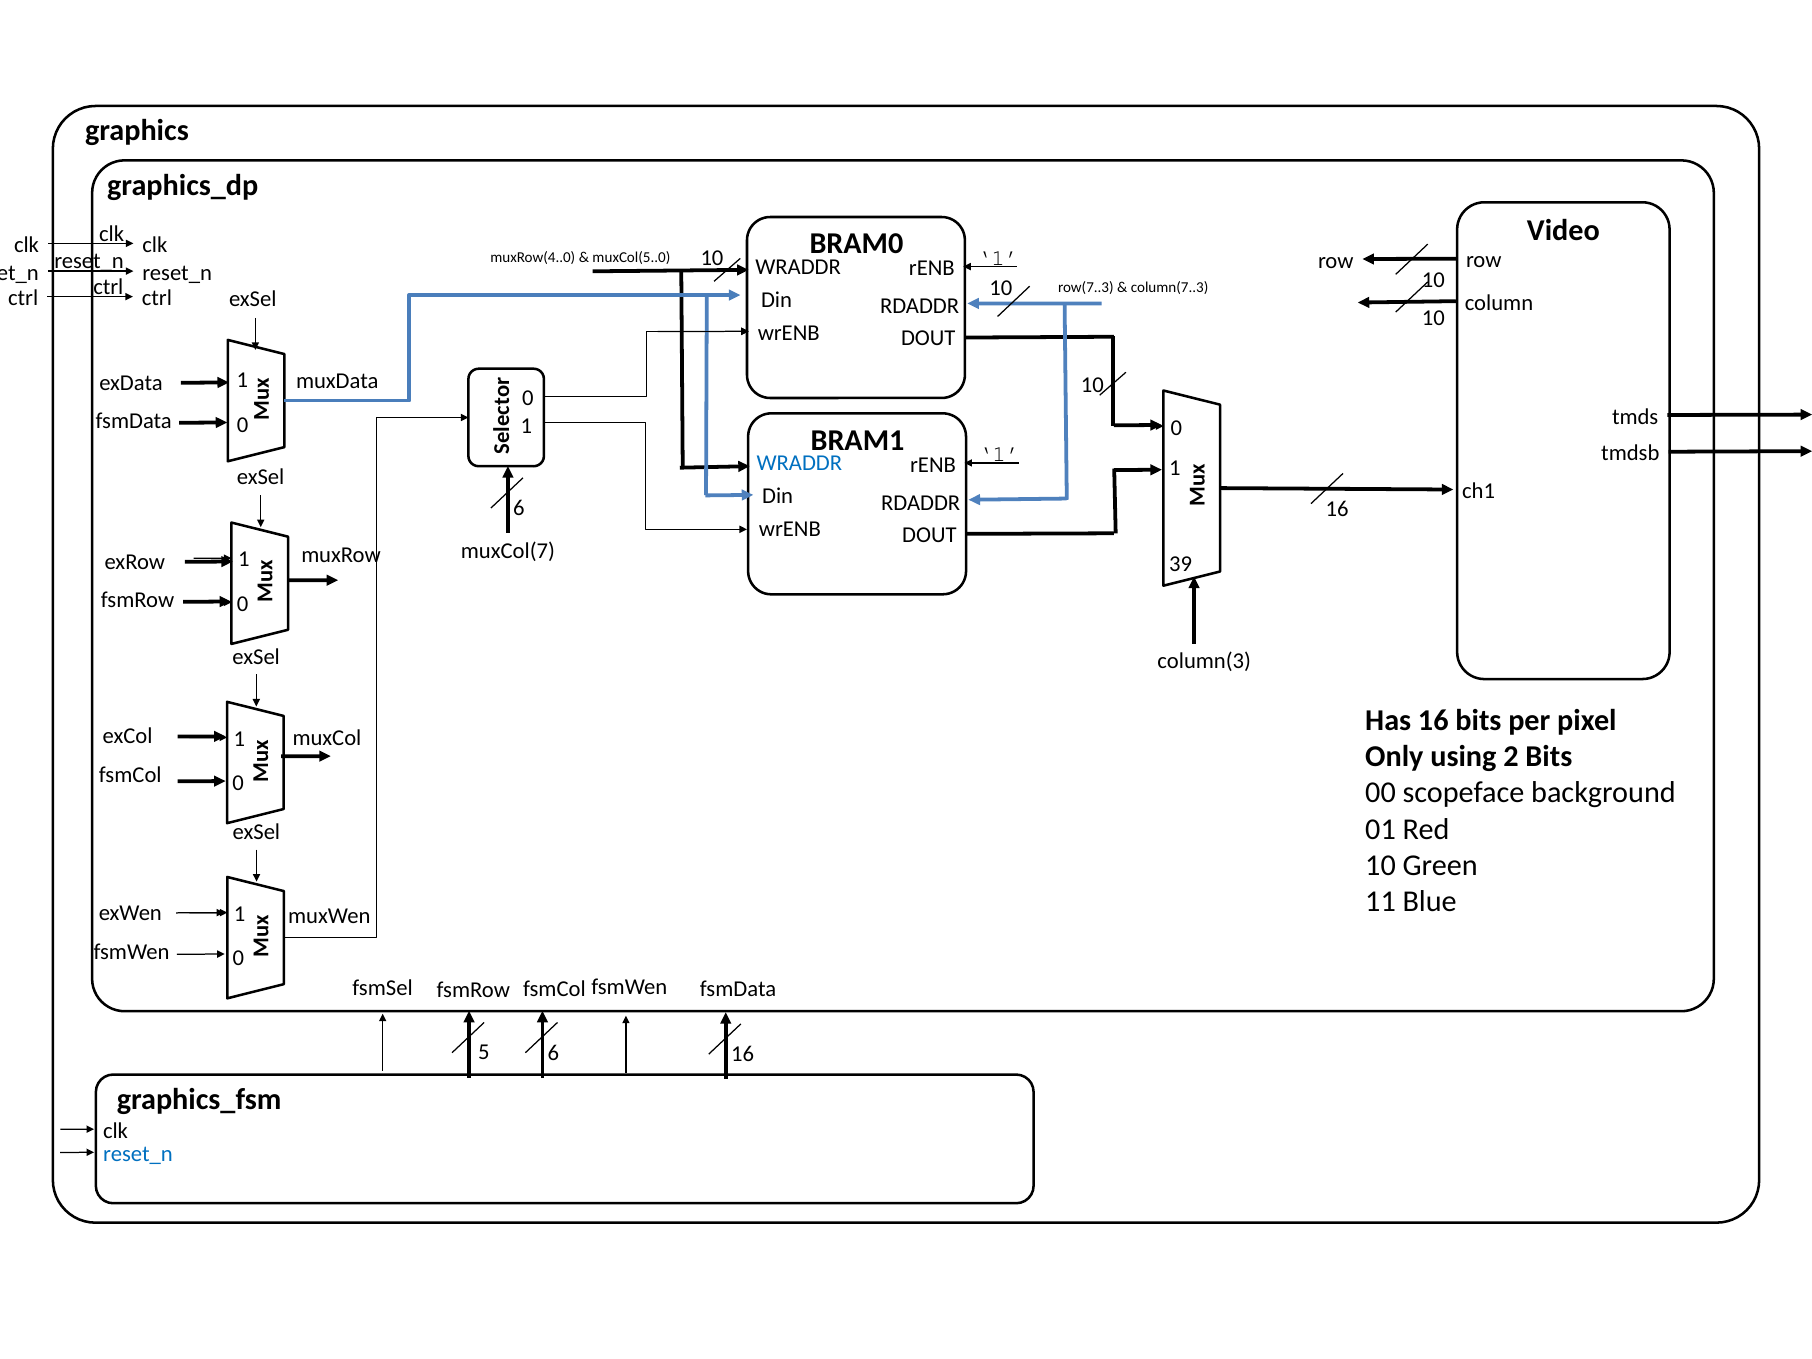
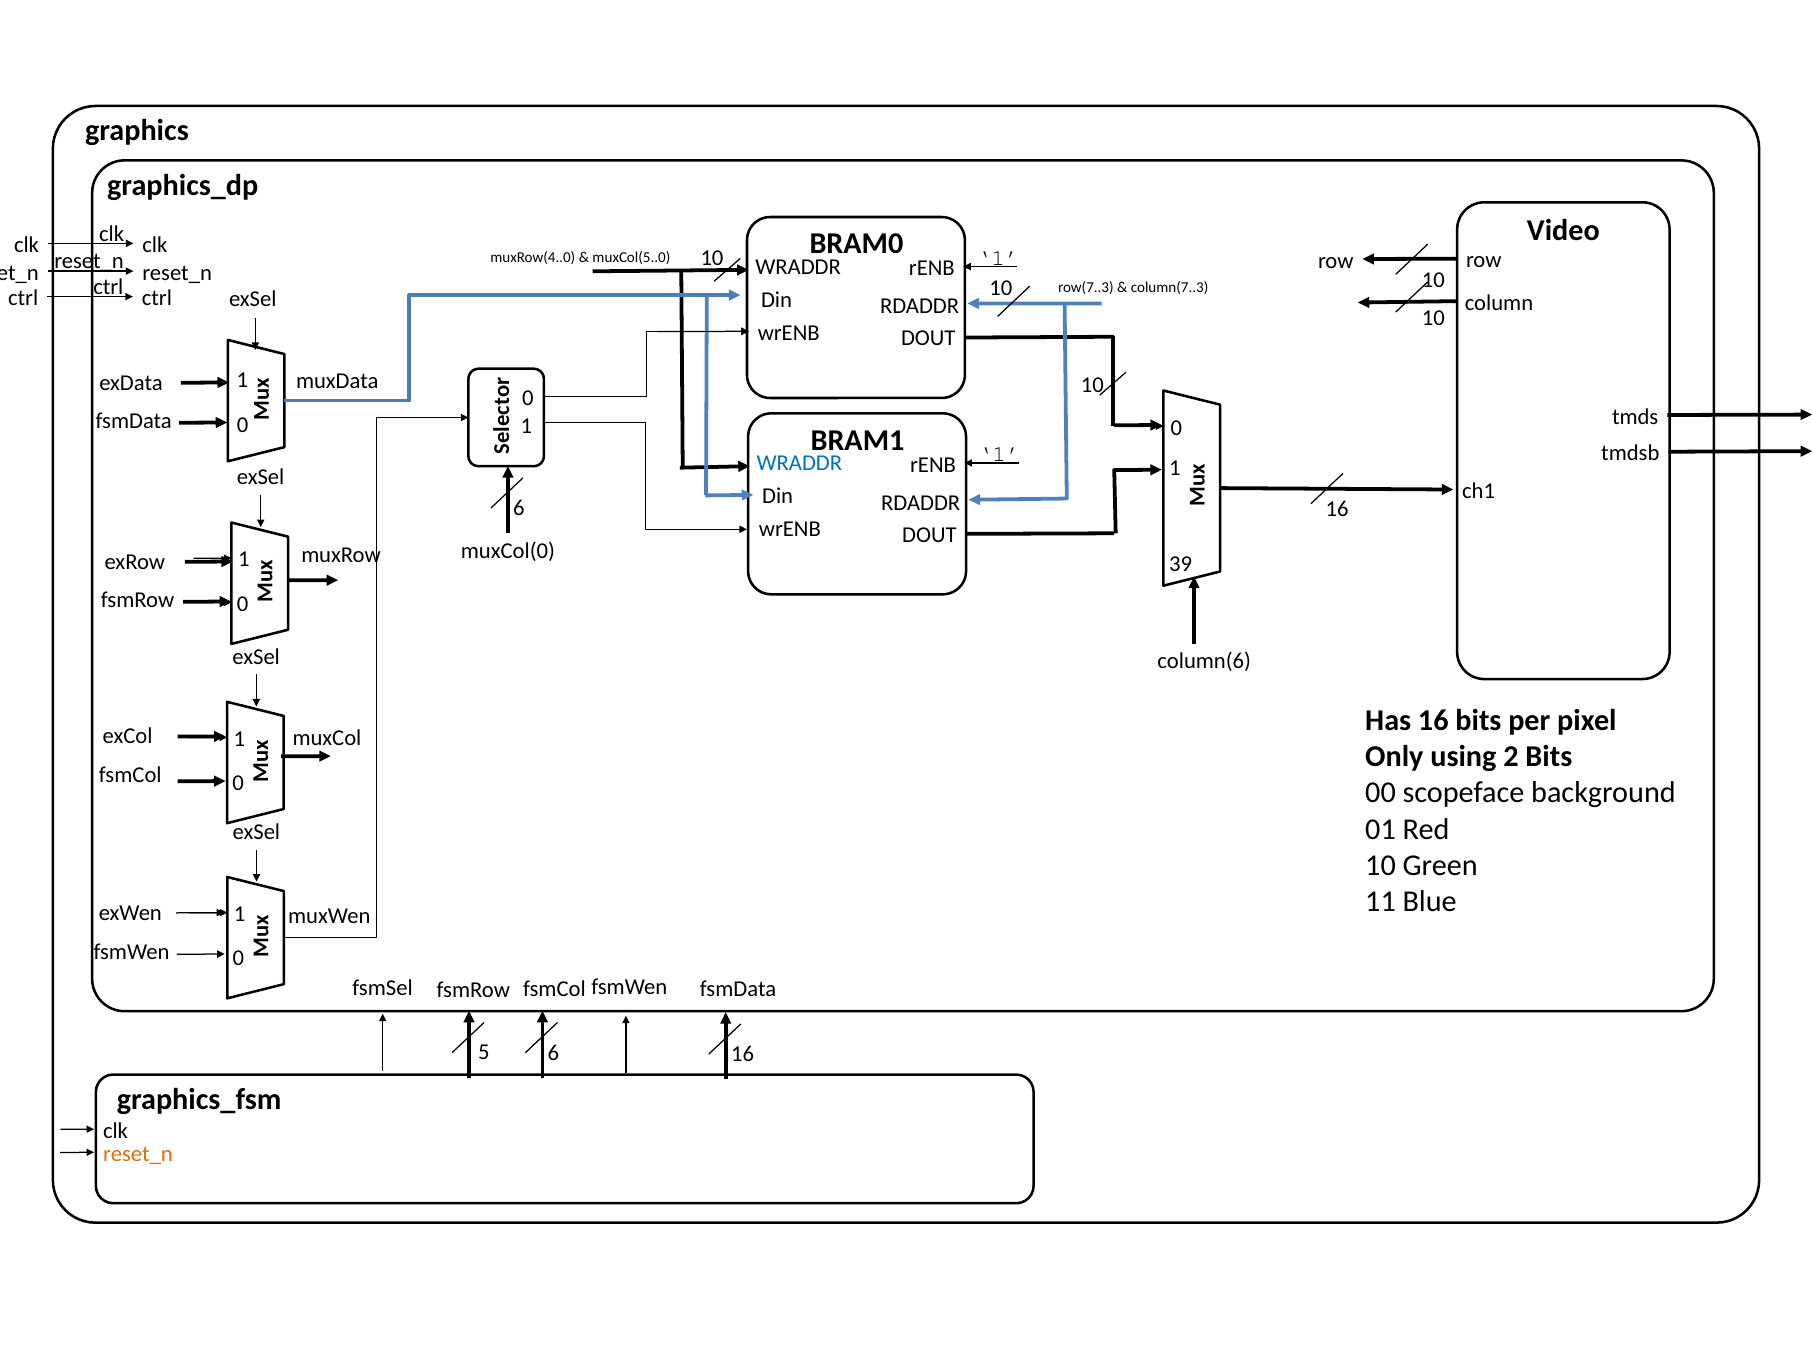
muxCol(7: muxCol(7 -> muxCol(0
column(3: column(3 -> column(6
reset_n at (138, 1154) colour: blue -> orange
